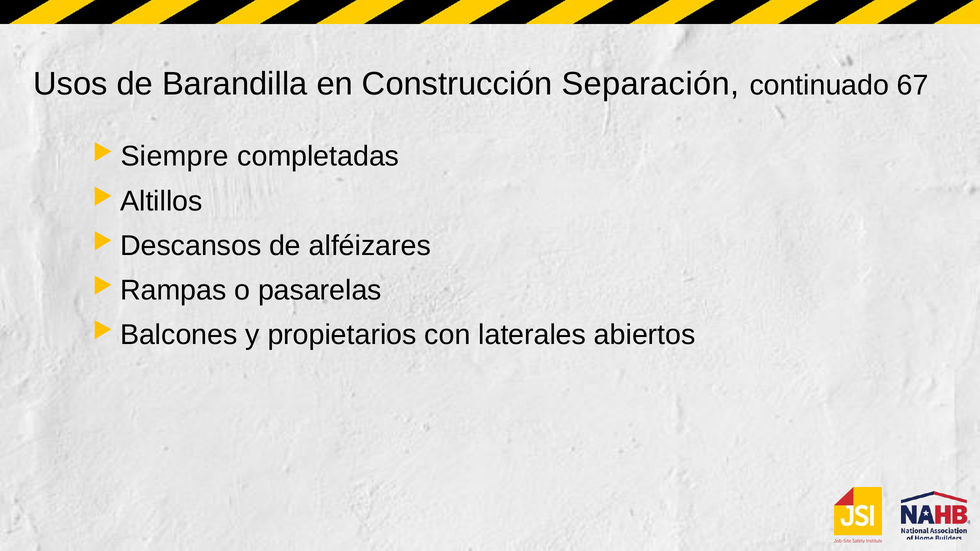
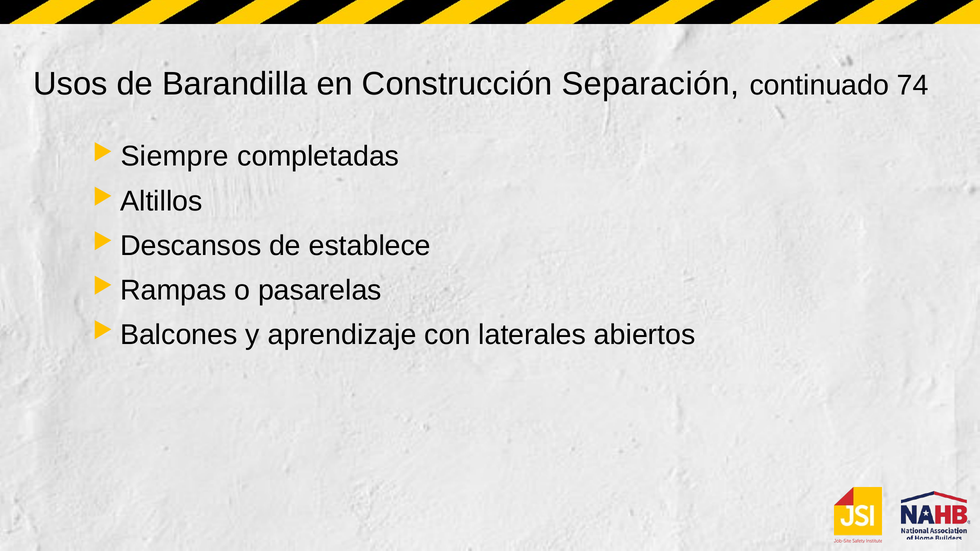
67: 67 -> 74
alféizares: alféizares -> establece
propietarios: propietarios -> aprendizaje
